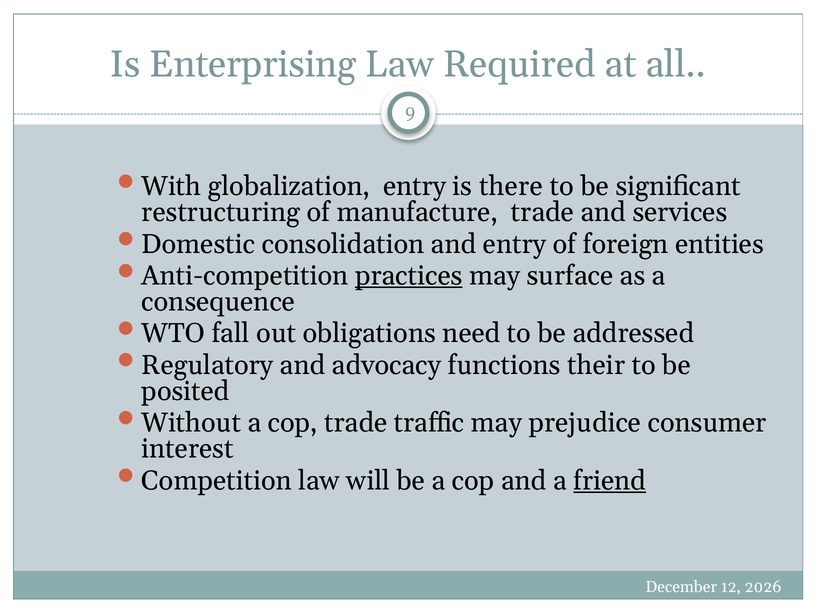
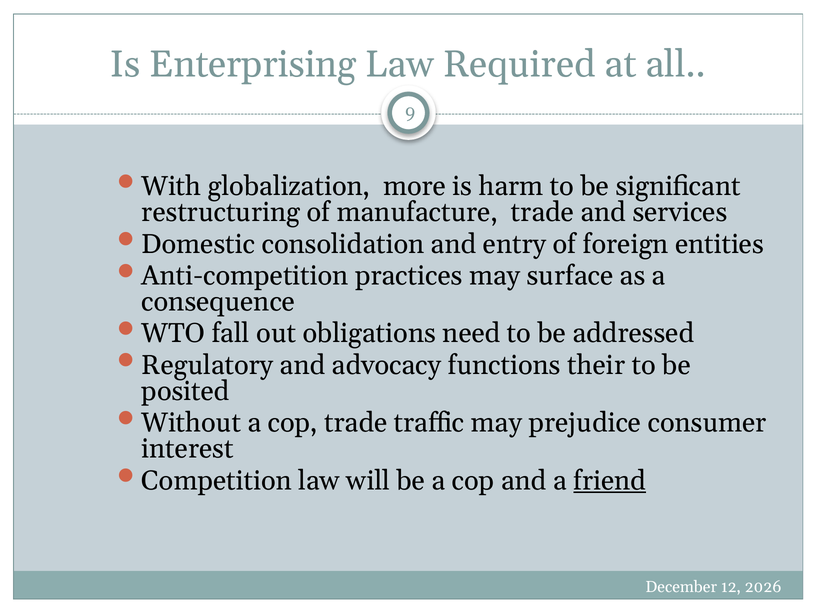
globalization entry: entry -> more
there: there -> harm
practices underline: present -> none
